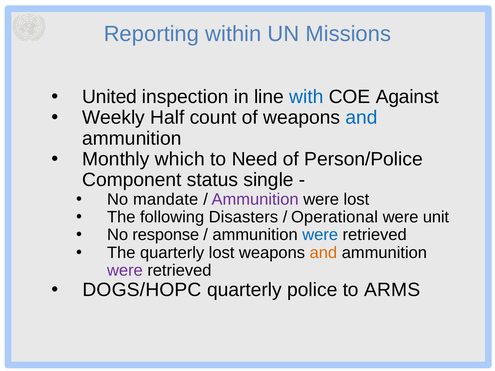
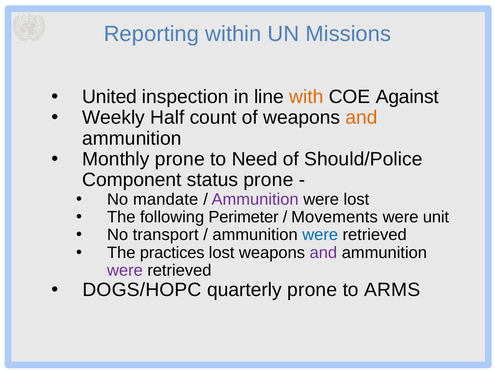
with colour: blue -> orange
and at (362, 118) colour: blue -> orange
Monthly which: which -> prone
Person/Police: Person/Police -> Should/Police
status single: single -> prone
Disasters: Disasters -> Perimeter
Operational: Operational -> Movements
response: response -> transport
The quarterly: quarterly -> practices
and at (323, 253) colour: orange -> purple
quarterly police: police -> prone
